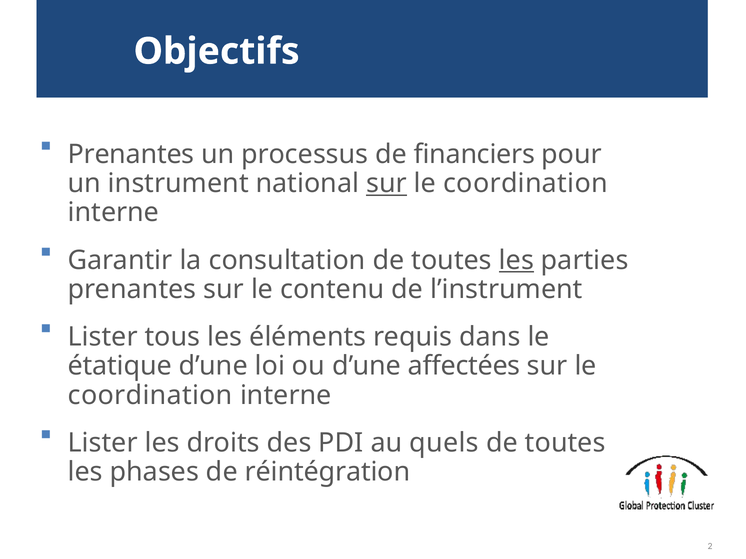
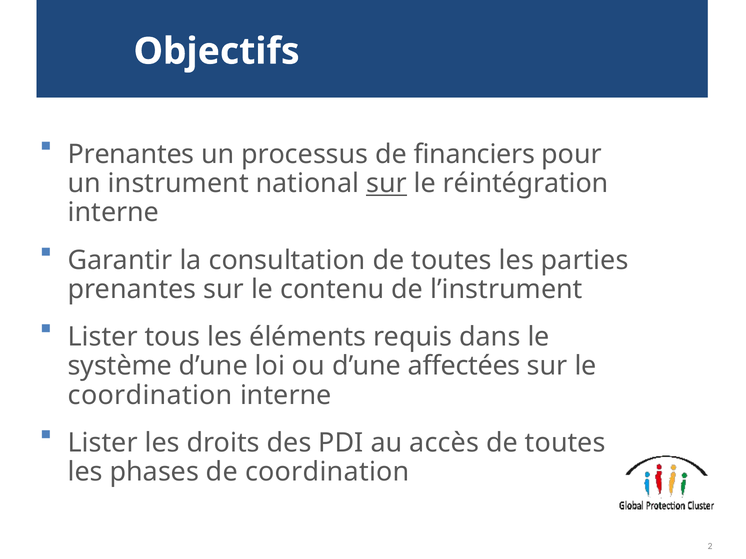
coordination at (526, 184): coordination -> réintégration
les at (516, 261) underline: present -> none
étatique: étatique -> système
quels: quels -> accès
de réintégration: réintégration -> coordination
